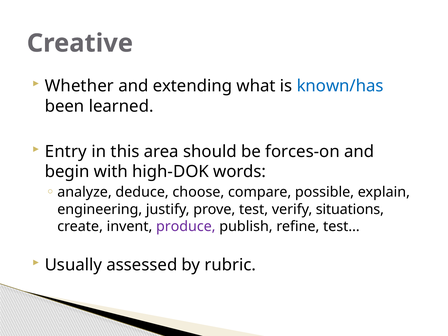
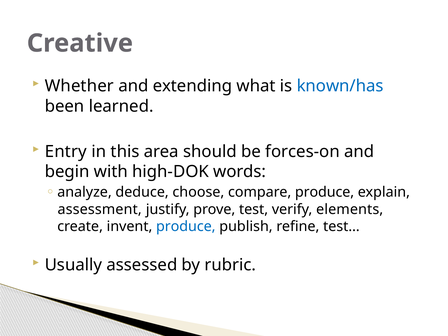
compare possible: possible -> produce
engineering: engineering -> assessment
situations: situations -> elements
produce at (186, 227) colour: purple -> blue
